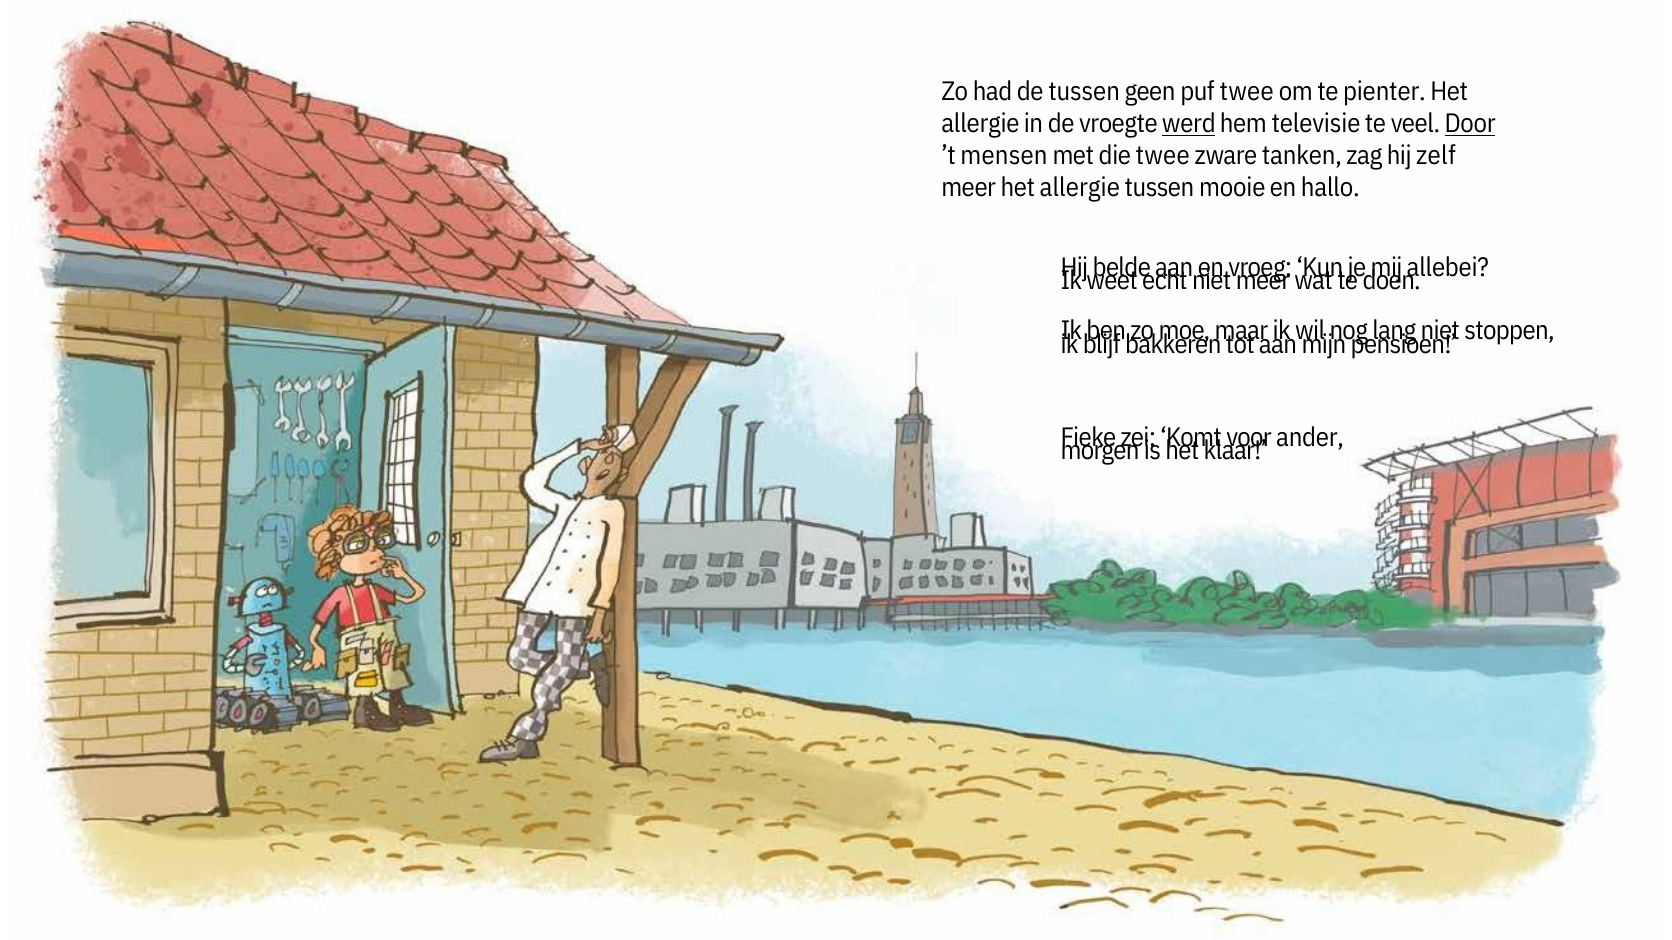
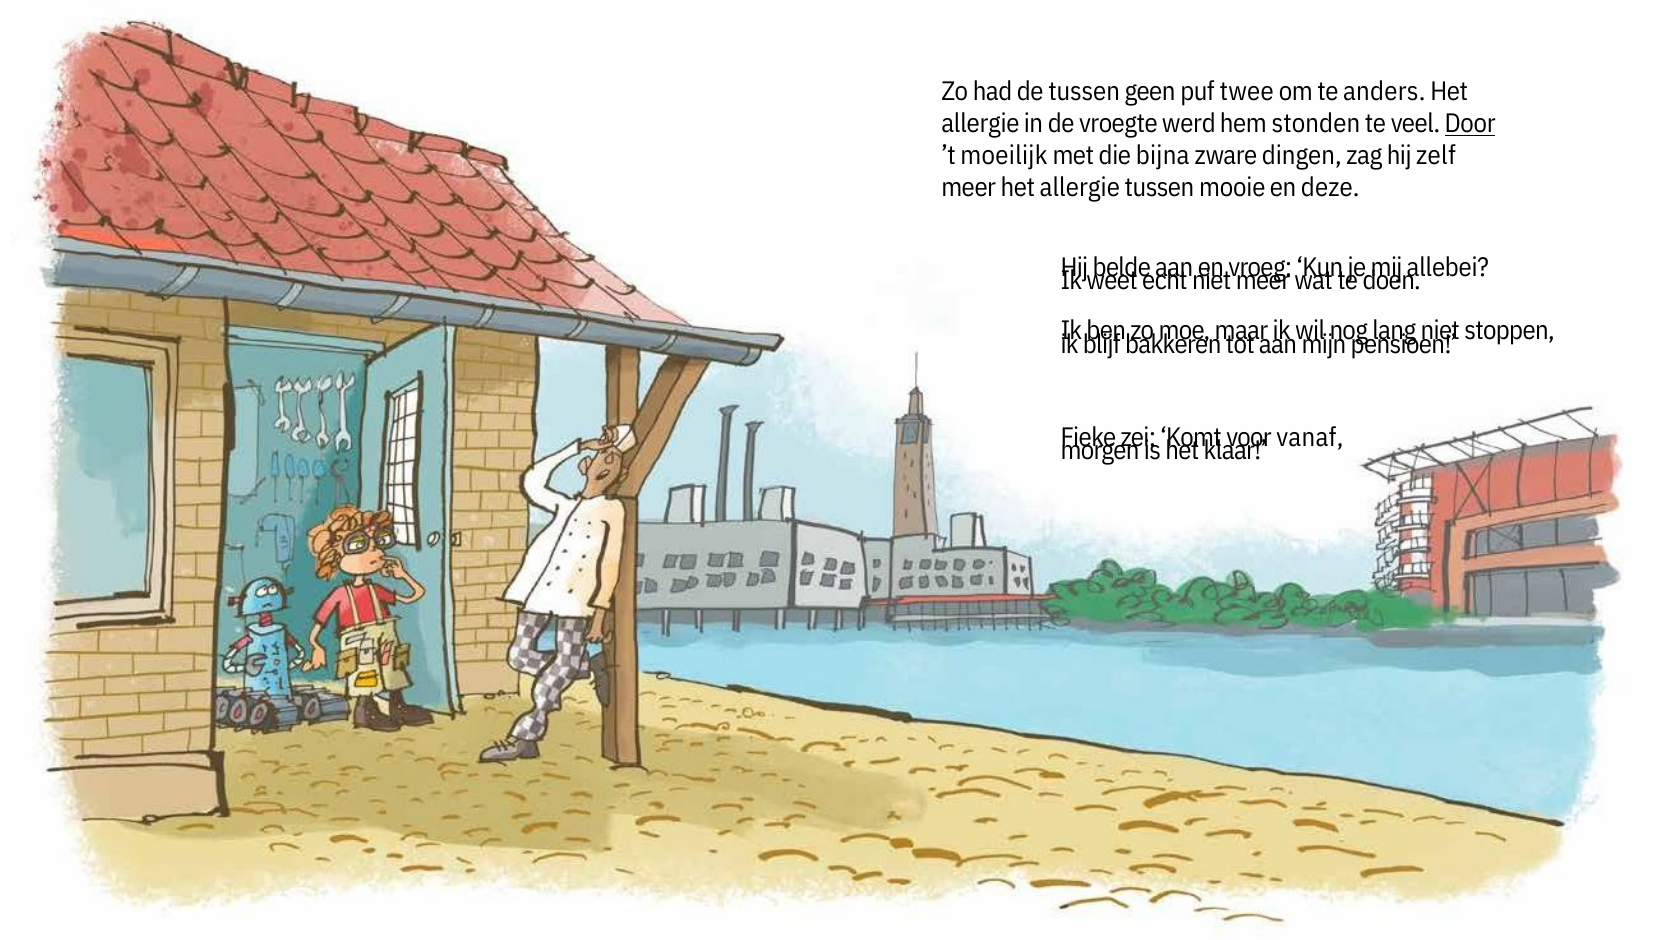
pienter: pienter -> anders
werd underline: present -> none
televisie: televisie -> stonden
mensen: mensen -> moeilijk
die twee: twee -> bijna
tanken: tanken -> dingen
hallo: hallo -> deze
ander: ander -> vanaf
